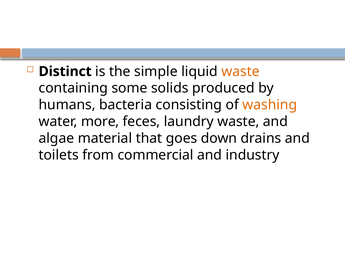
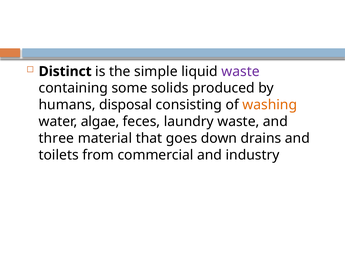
waste at (241, 71) colour: orange -> purple
bacteria: bacteria -> disposal
more: more -> algae
algae: algae -> three
